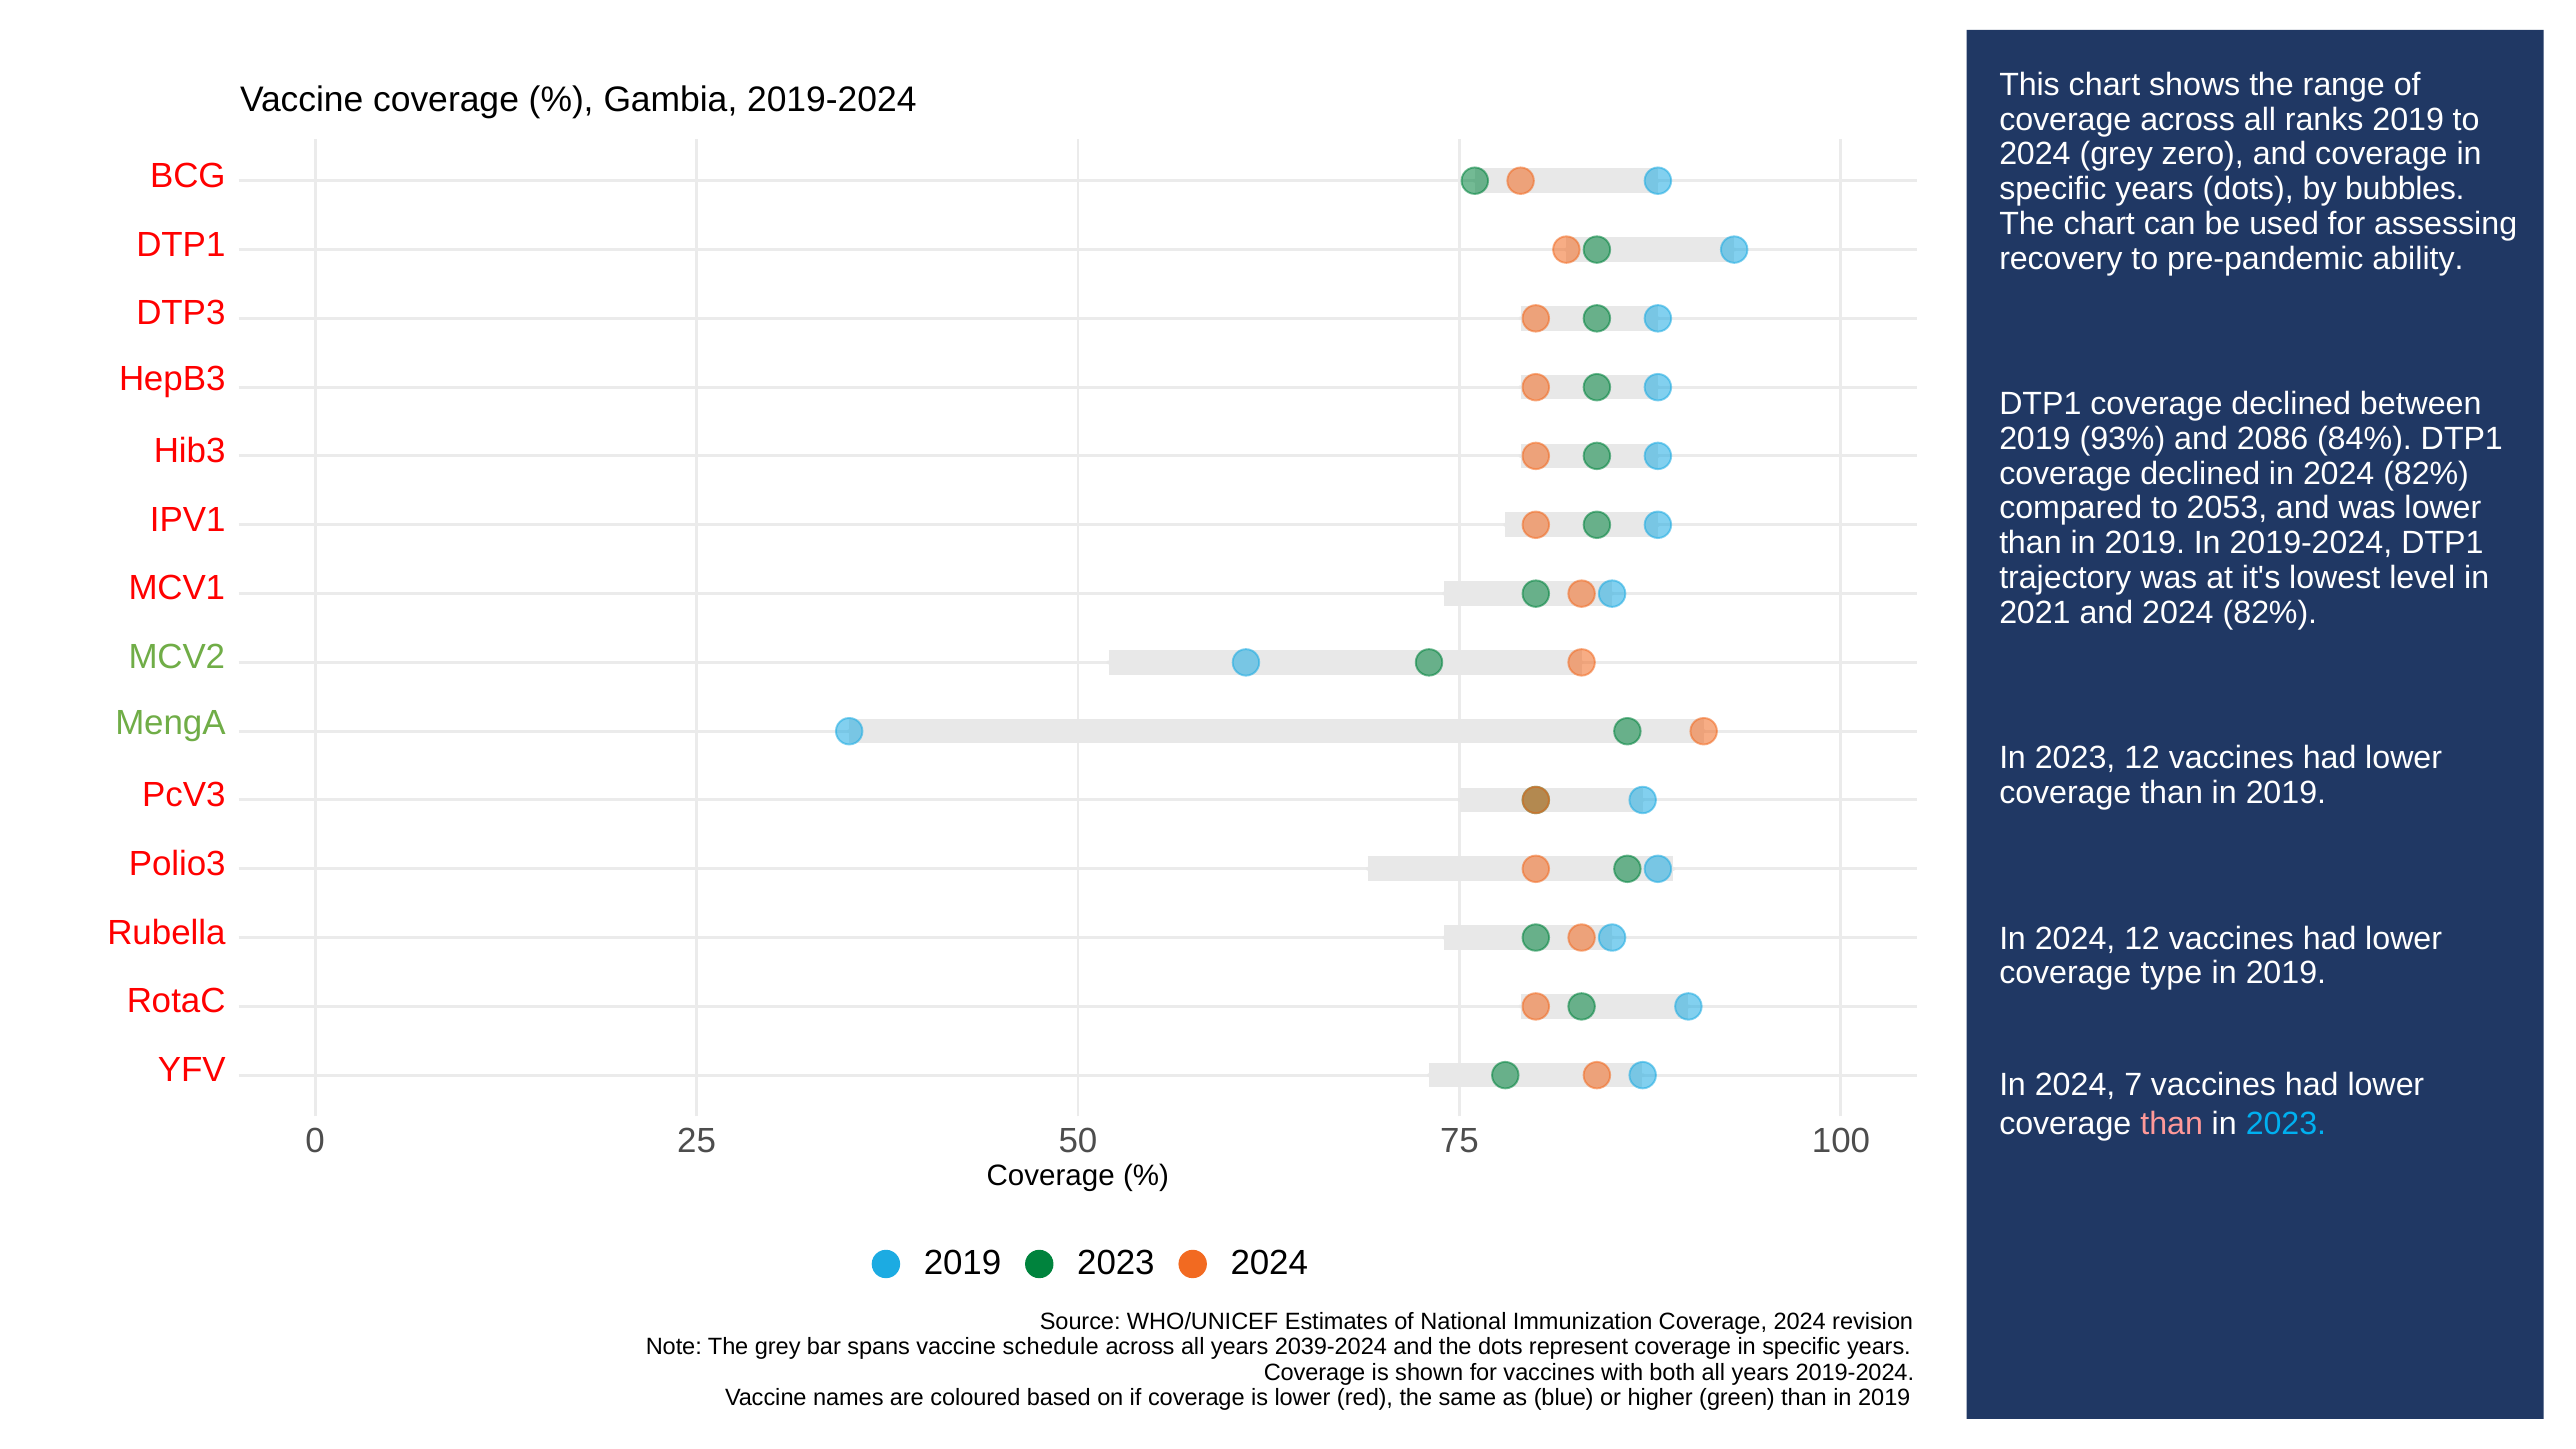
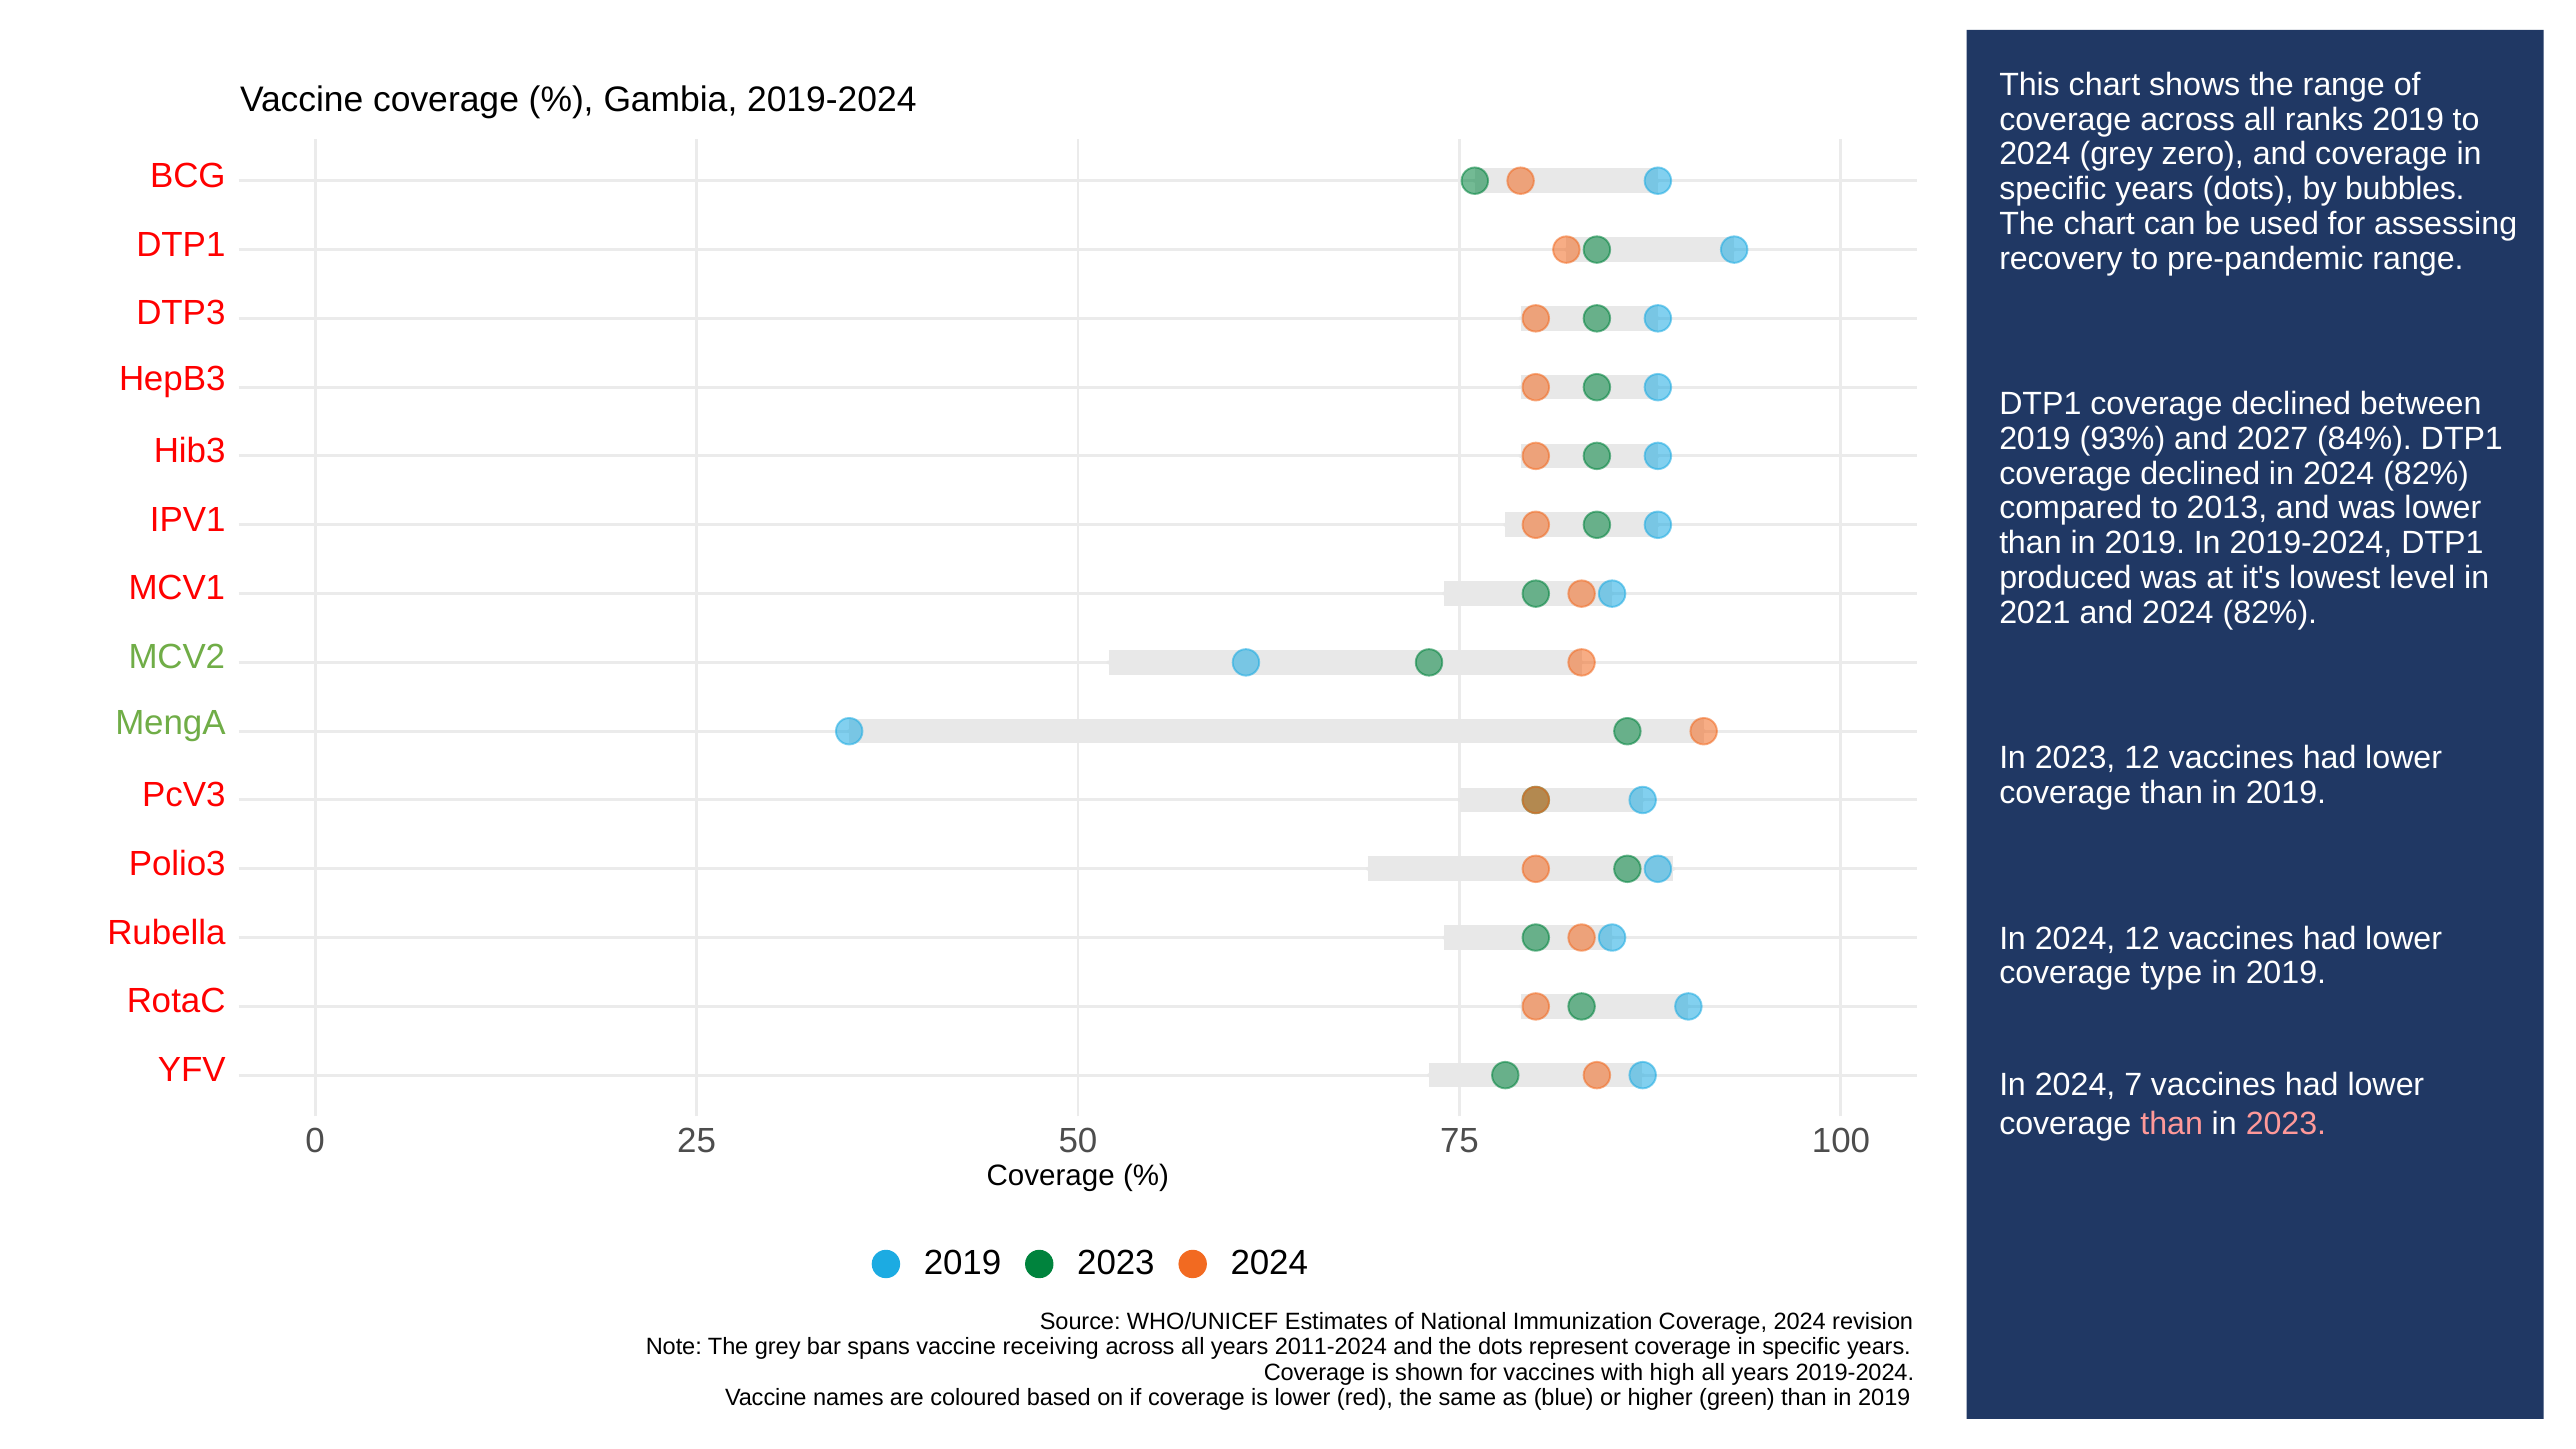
pre-pandemic ability: ability -> range
2086: 2086 -> 2027
2053: 2053 -> 2013
trajectory: trajectory -> produced
2023 at (2286, 1124) colour: light blue -> pink
schedule: schedule -> receiving
2039-2024: 2039-2024 -> 2011-2024
both: both -> high
